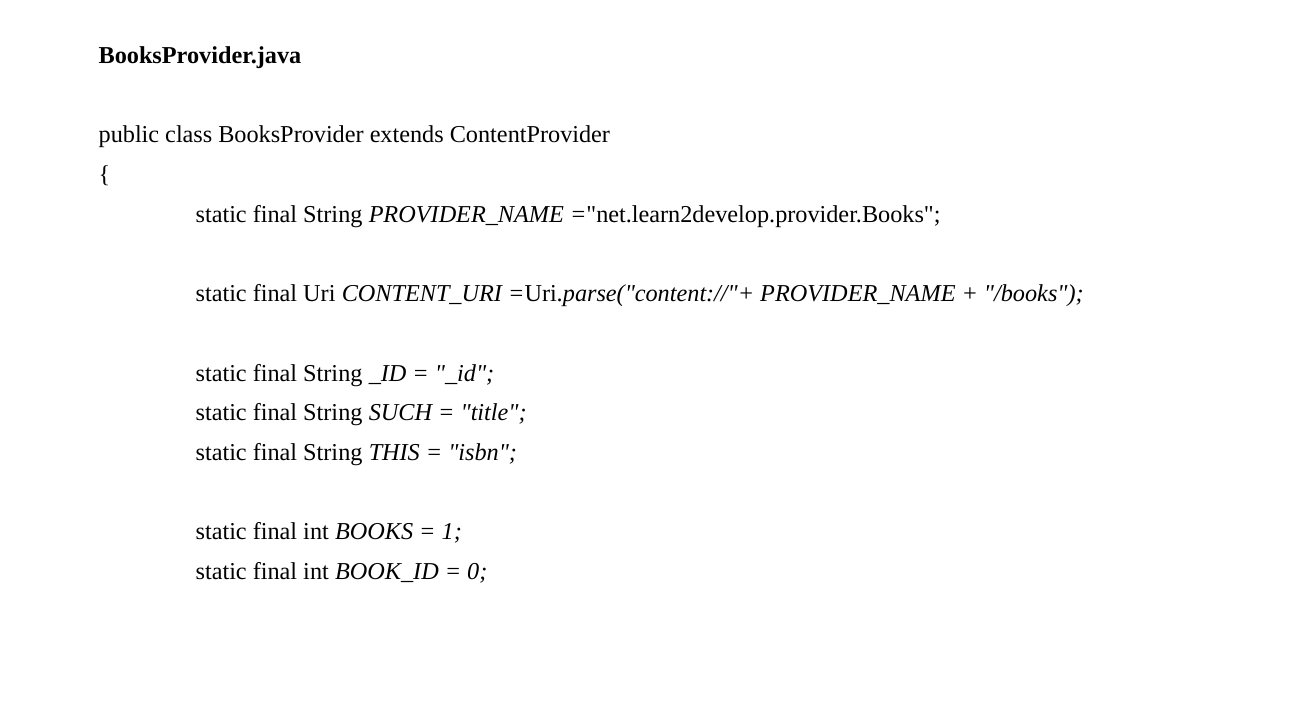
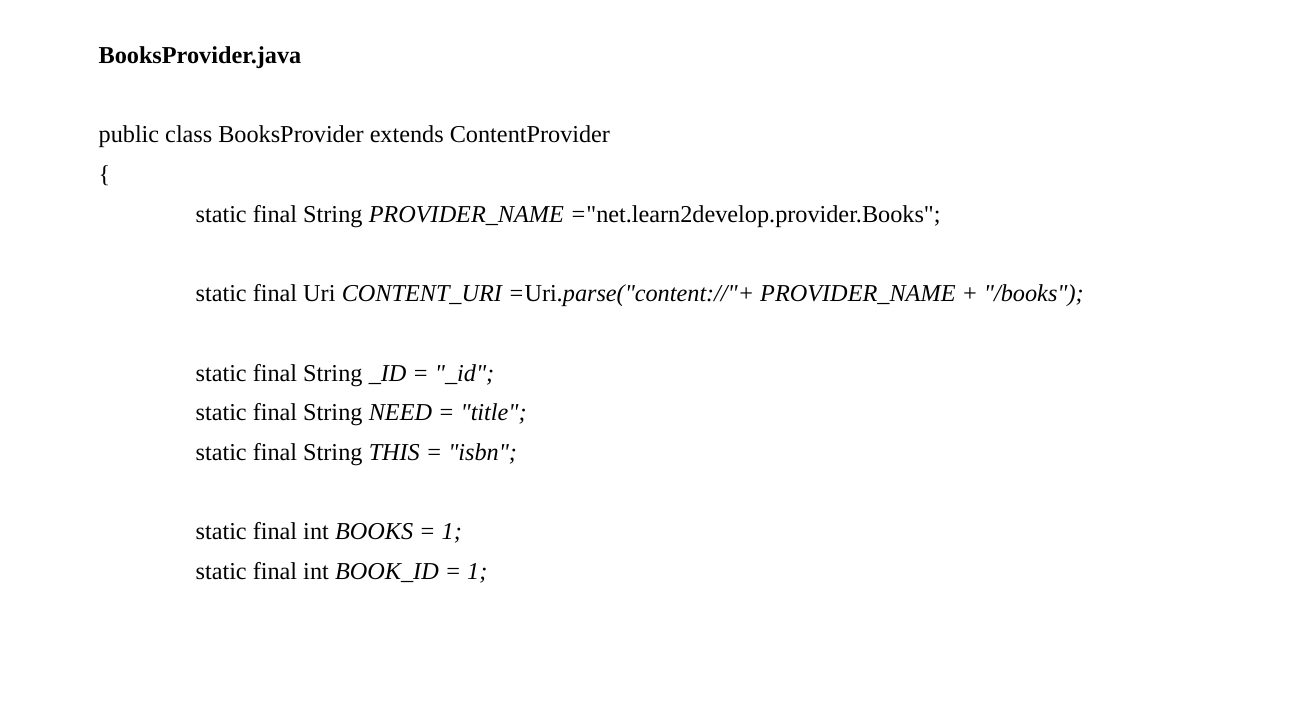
SUCH: SUCH -> NEED
0 at (477, 571): 0 -> 1
